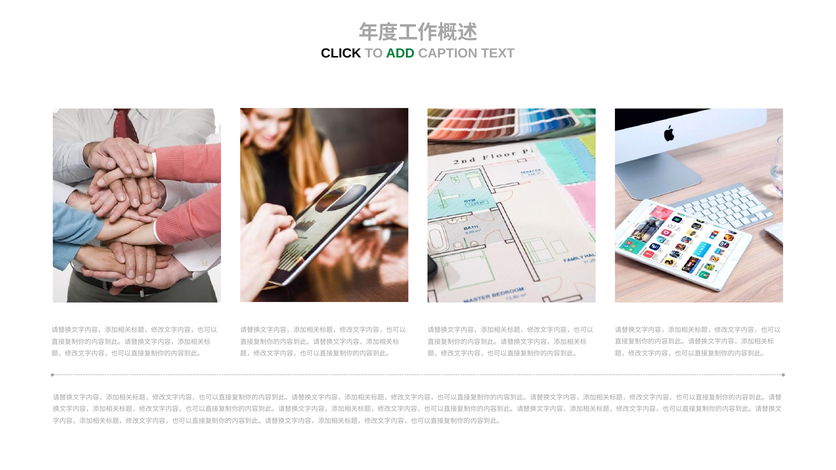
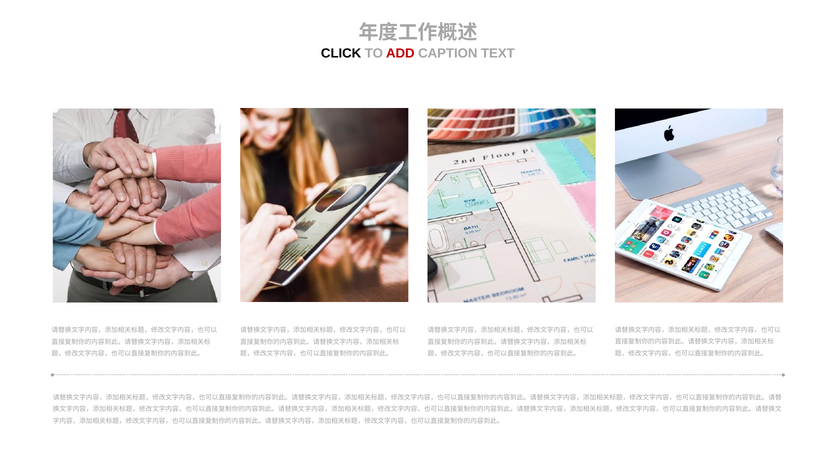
ADD colour: green -> red
